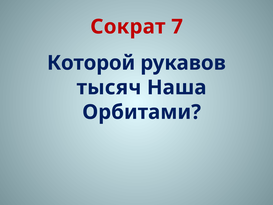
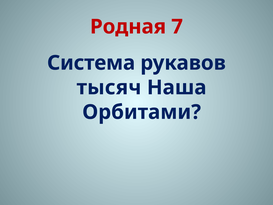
Сократ: Сократ -> Родная
Которой: Которой -> Система
